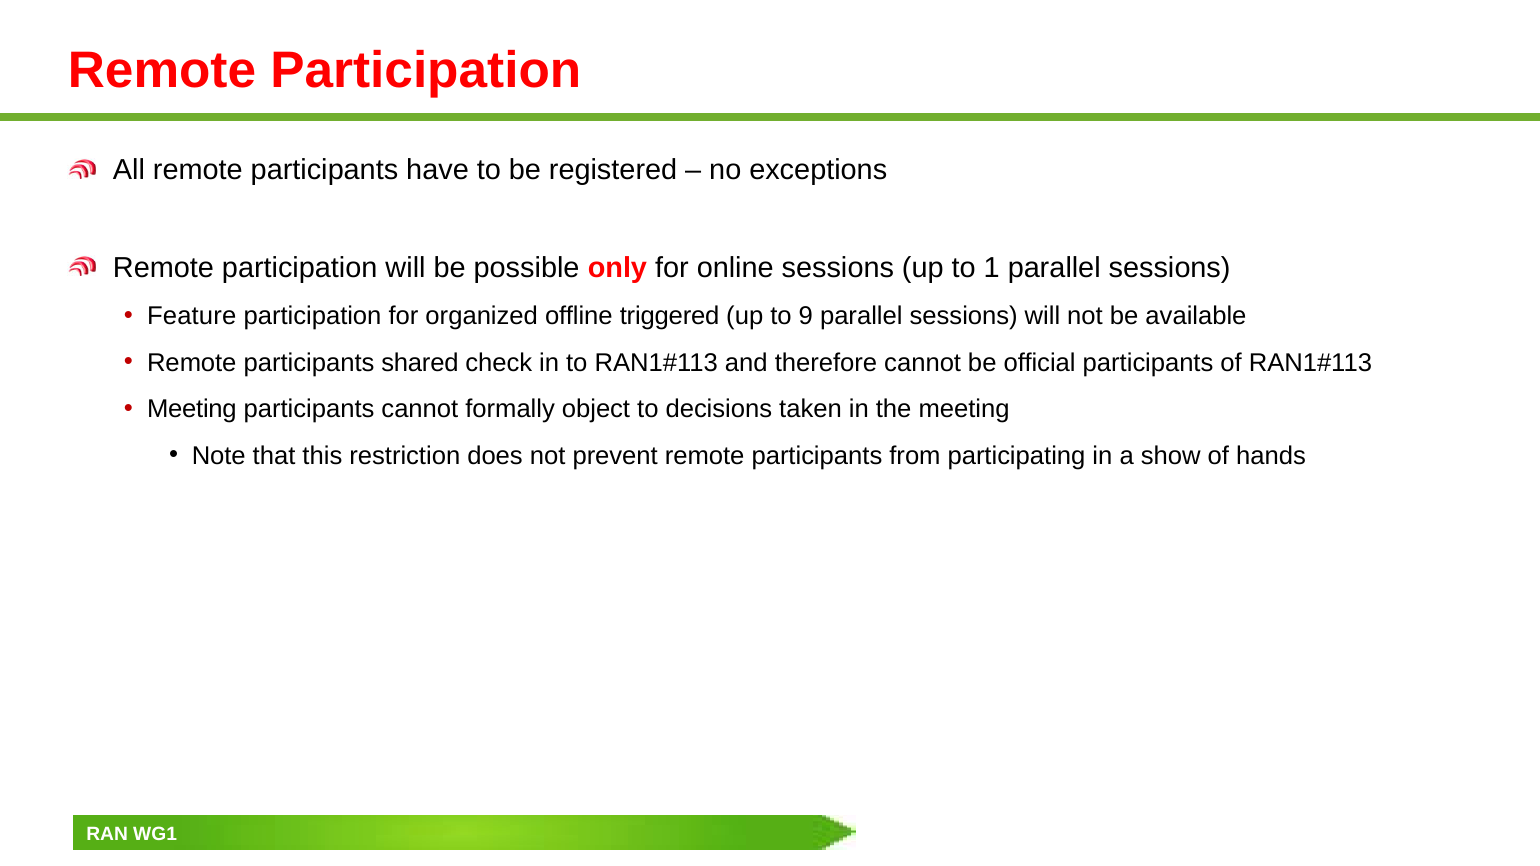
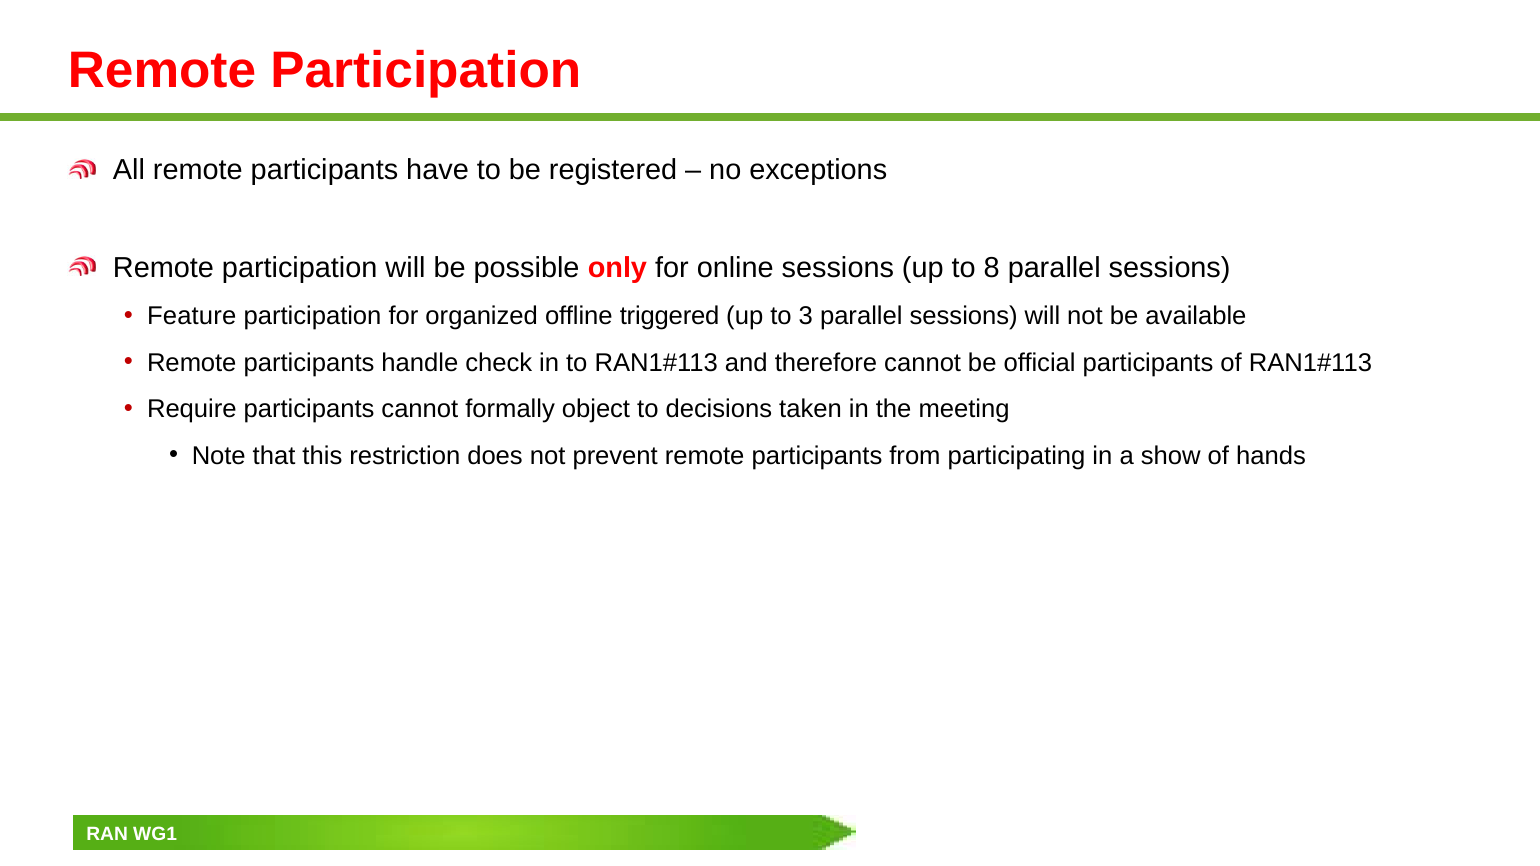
1: 1 -> 8
9: 9 -> 3
shared: shared -> handle
Meeting at (192, 409): Meeting -> Require
